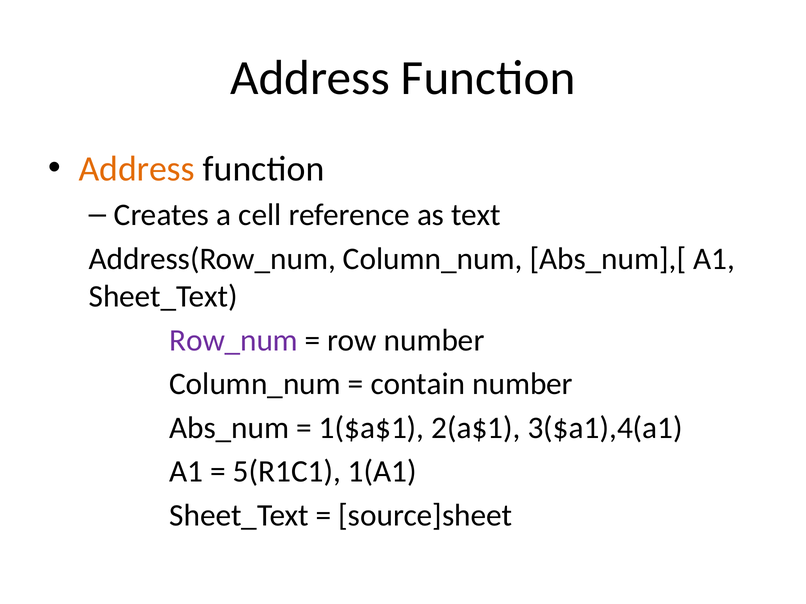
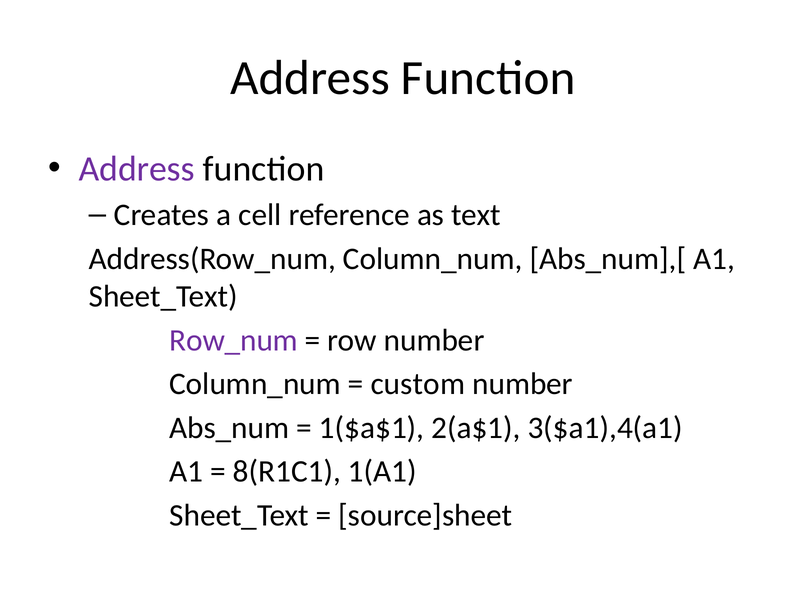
Address at (137, 169) colour: orange -> purple
contain: contain -> custom
5(R1C1: 5(R1C1 -> 8(R1C1
